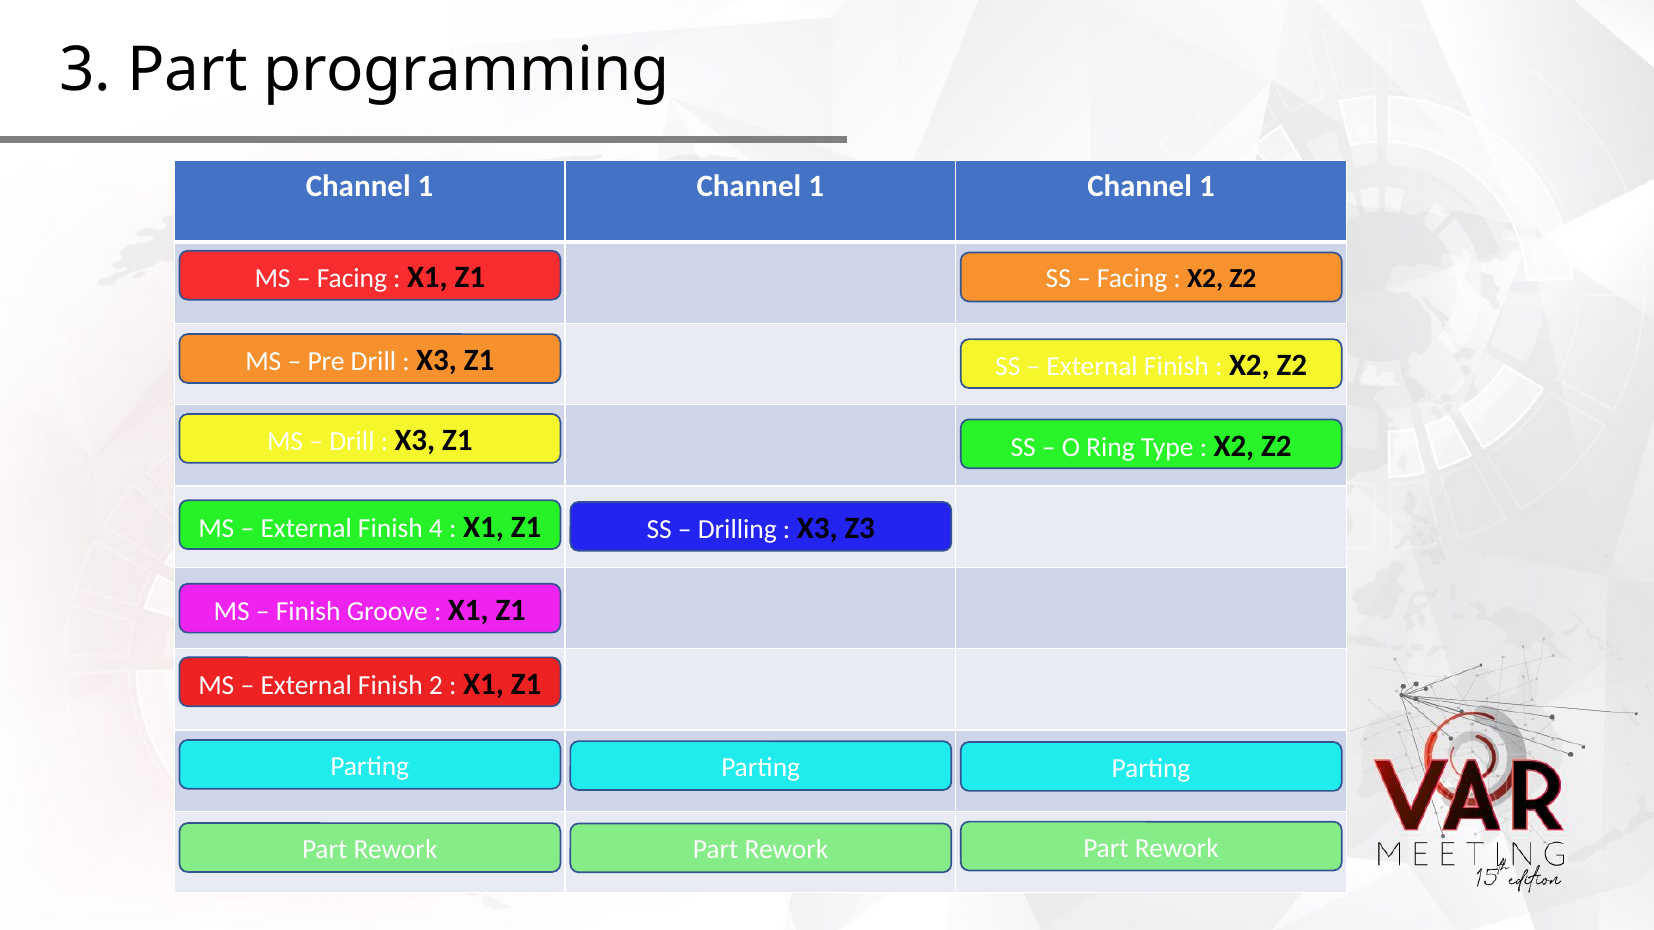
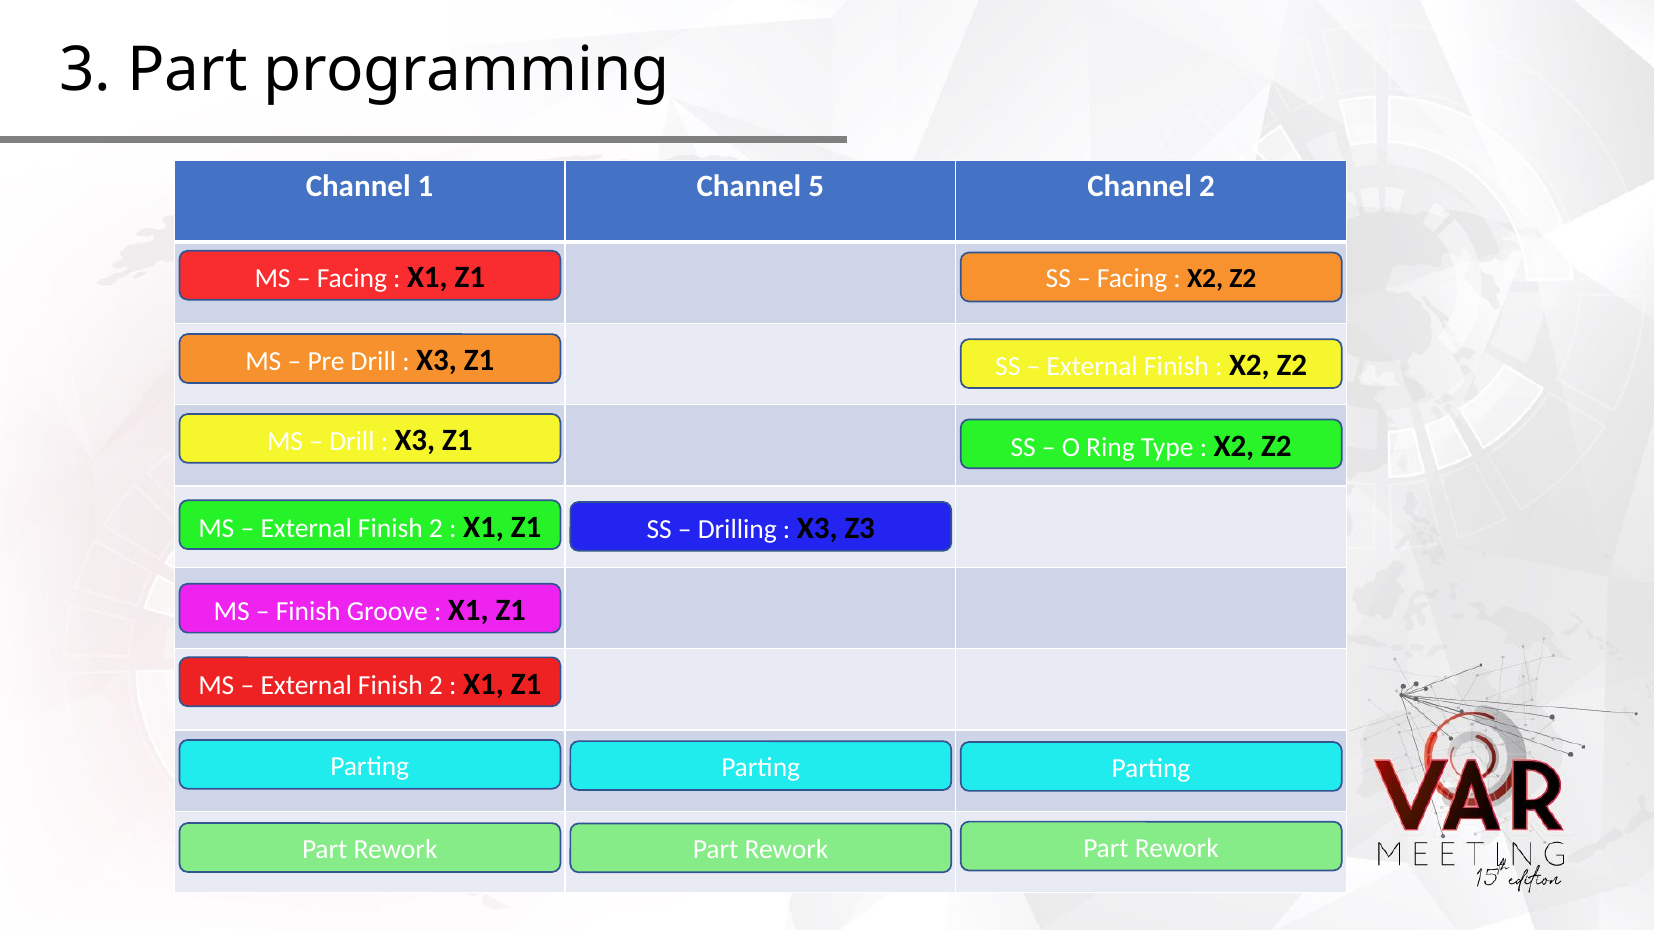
1 at (816, 186): 1 -> 5
1 at (1207, 186): 1 -> 2
4 at (436, 528): 4 -> 2
